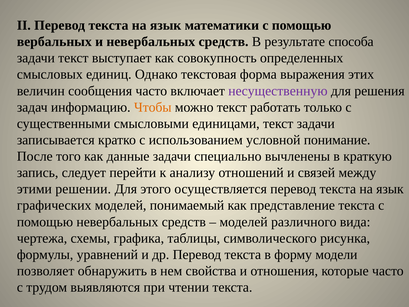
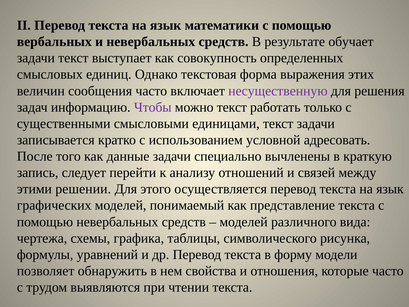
способа: способа -> обучает
Чтобы colour: orange -> purple
понимание: понимание -> адресовать
